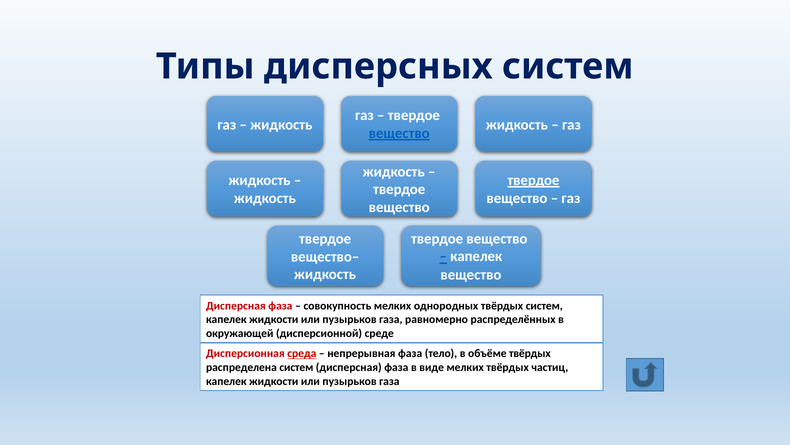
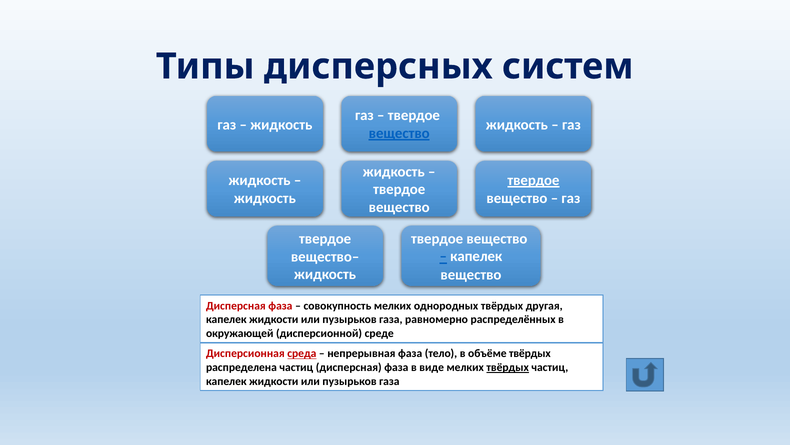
твёрдых систем: систем -> другая
распределена систем: систем -> частиц
твёрдых at (508, 367) underline: none -> present
